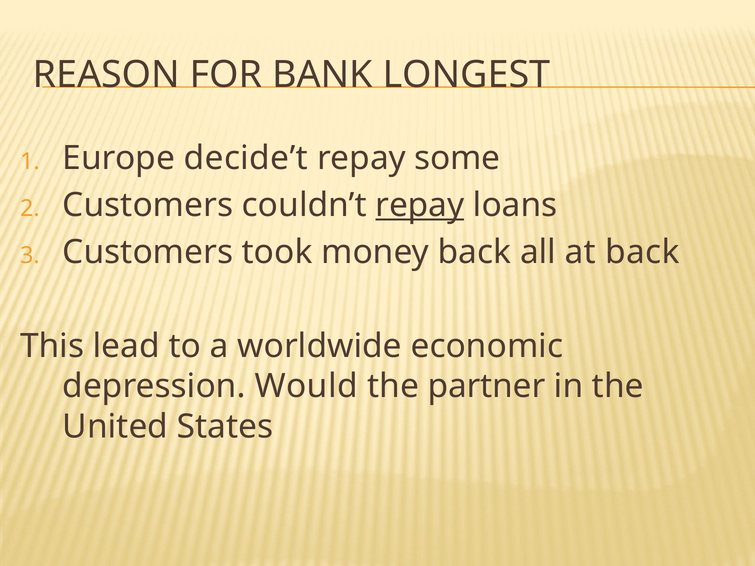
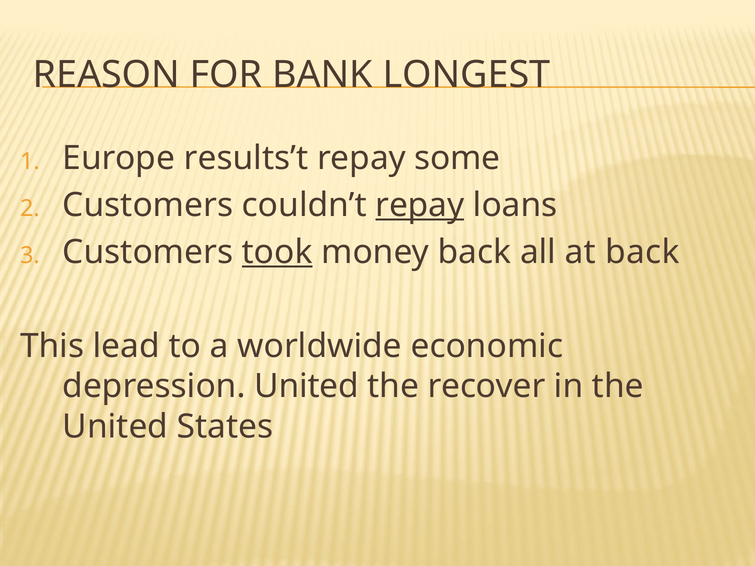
decide’t: decide’t -> results’t
took underline: none -> present
depression Would: Would -> United
partner: partner -> recover
